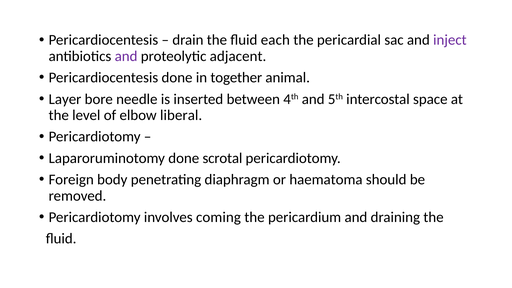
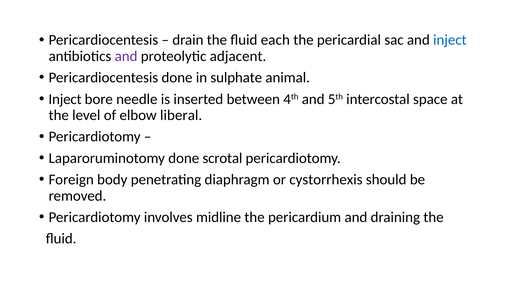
inject at (450, 40) colour: purple -> blue
together: together -> sulphate
Layer at (65, 99): Layer -> Inject
haematoma: haematoma -> cystorrhexis
coming: coming -> midline
